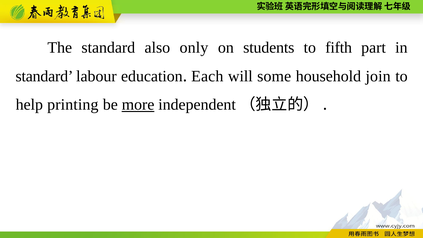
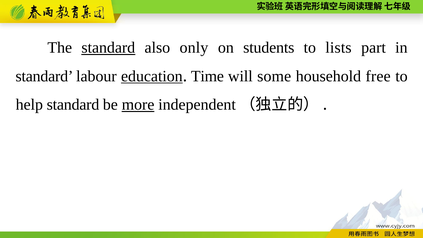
standard at (108, 48) underline: none -> present
fifth: fifth -> lists
education underline: none -> present
Each: Each -> Time
join: join -> free
help printing: printing -> standard
